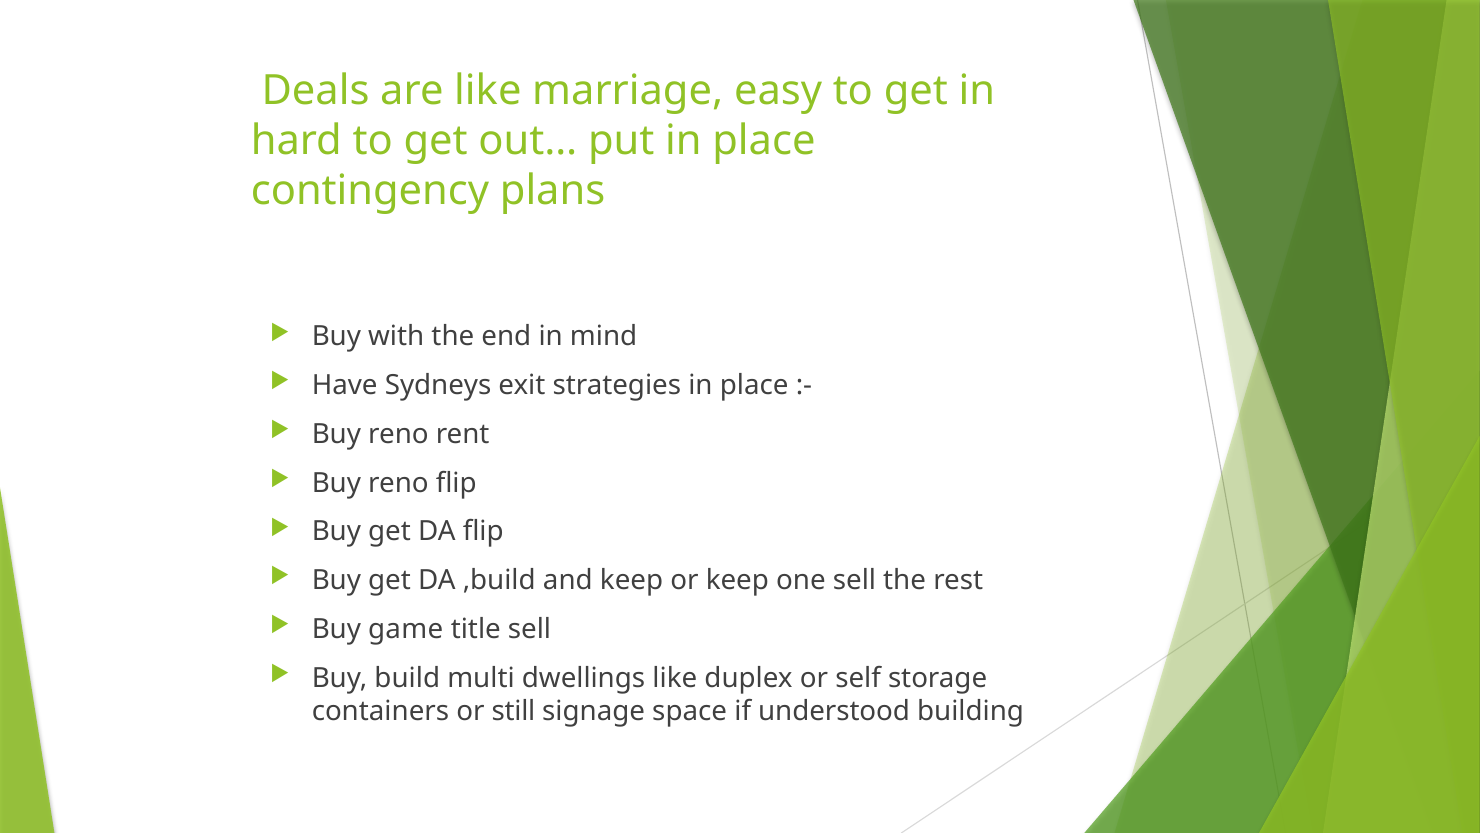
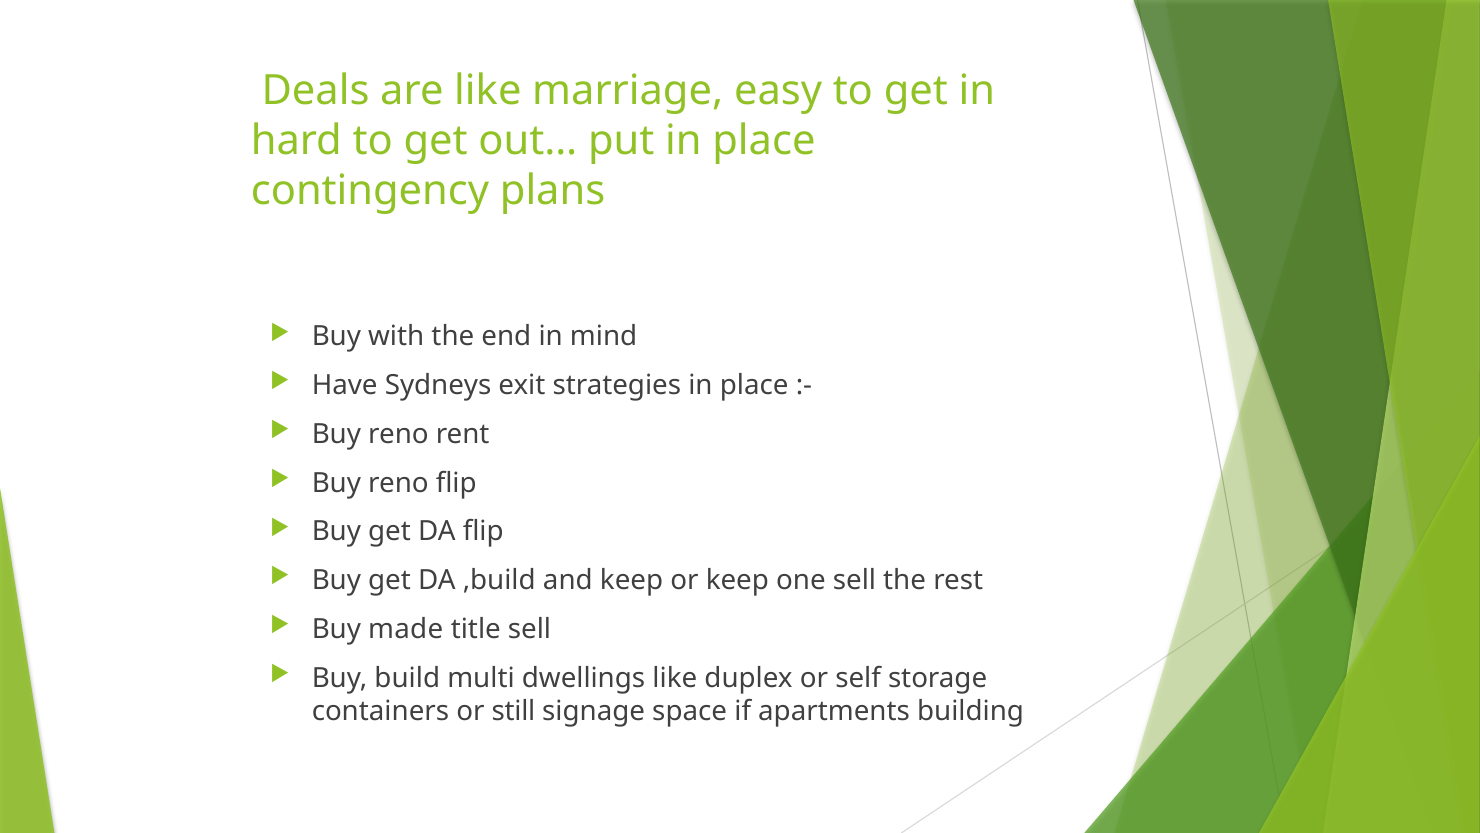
game: game -> made
understood: understood -> apartments
